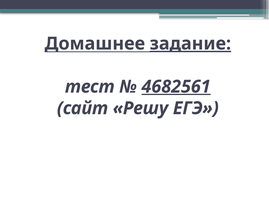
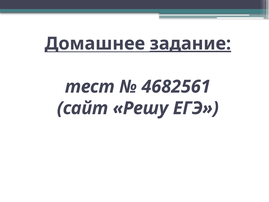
4682561 underline: present -> none
